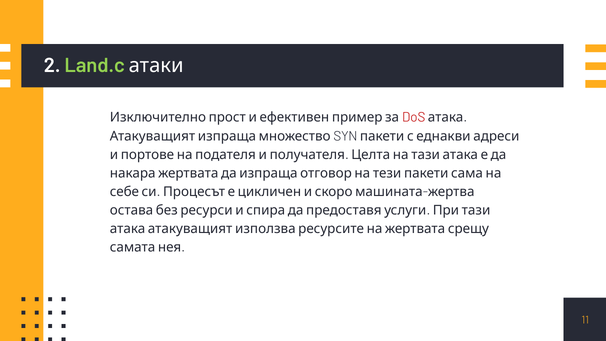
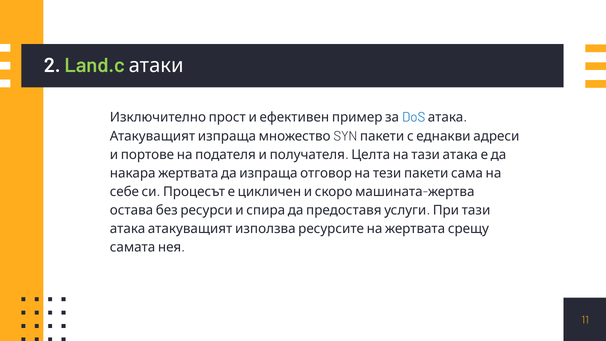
DoS colour: red -> blue
